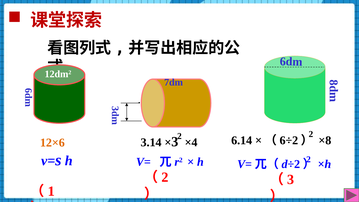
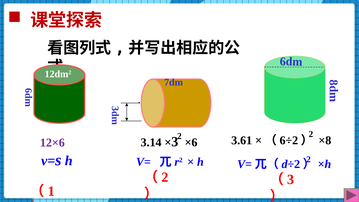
6.14: 6.14 -> 3.61
12×6 colour: orange -> purple
×4: ×4 -> ×6
